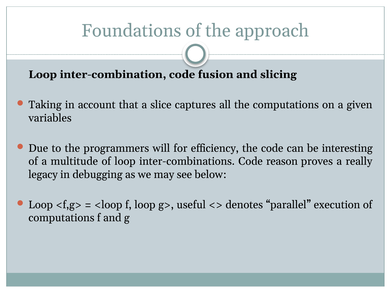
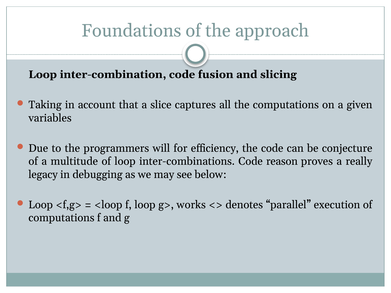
interesting: interesting -> conjecture
useful: useful -> works
